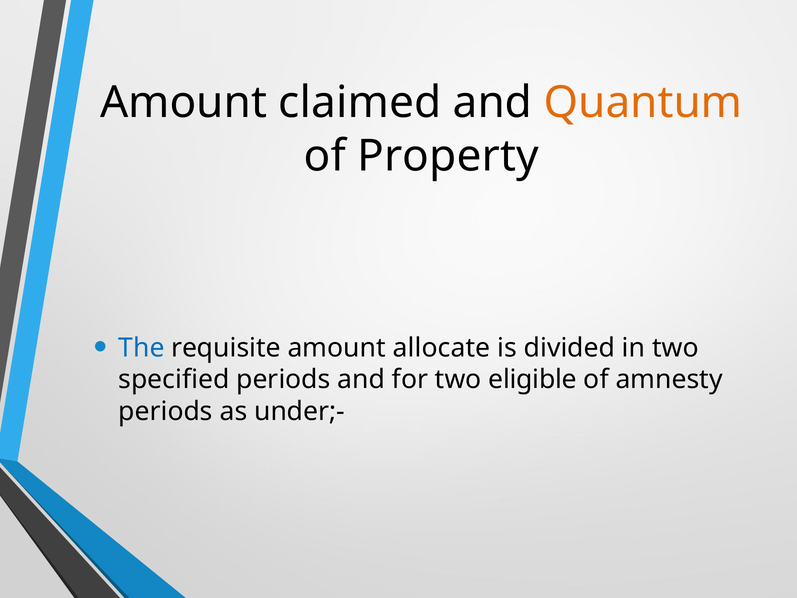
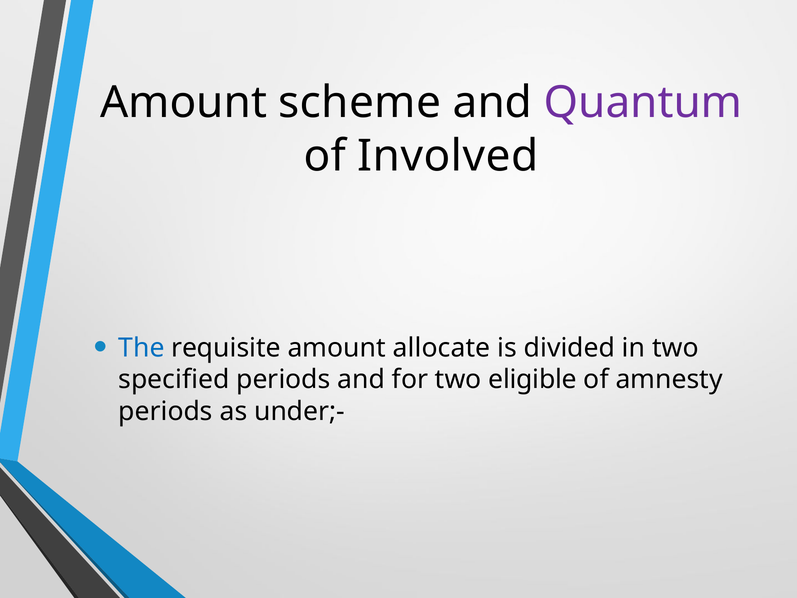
claimed: claimed -> scheme
Quantum colour: orange -> purple
Property: Property -> Involved
